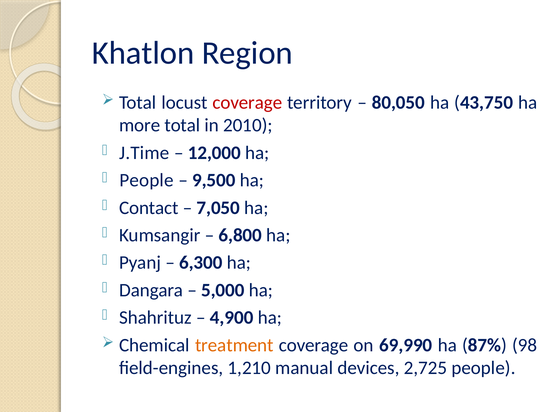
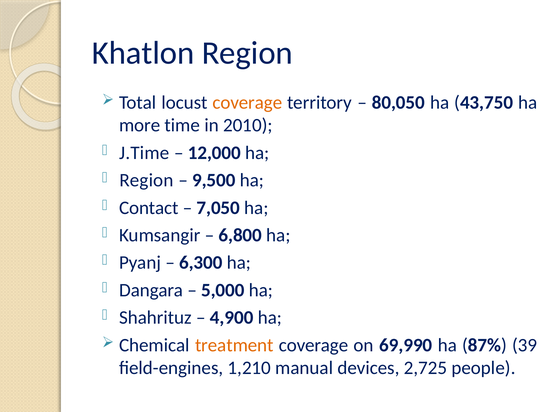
coverage at (247, 103) colour: red -> orange
more total: total -> time
People at (146, 181): People -> Region
98: 98 -> 39
